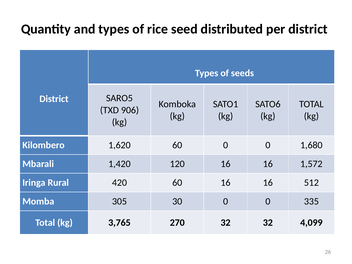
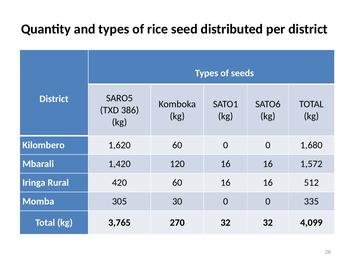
906: 906 -> 386
